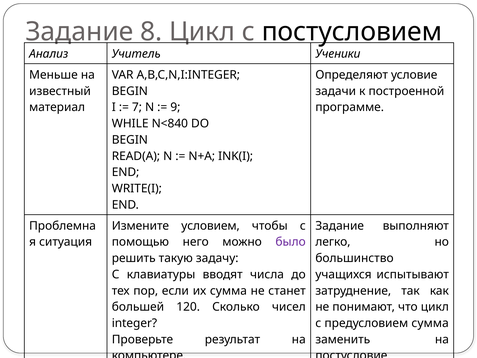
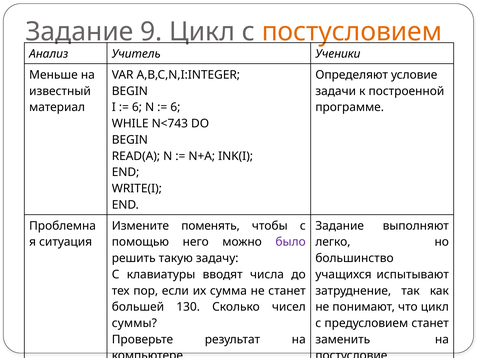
8: 8 -> 9
постусловием colour: black -> orange
7 at (137, 107): 7 -> 6
9 at (175, 107): 9 -> 6
N<840: N<840 -> N<743
условием: условием -> поменять
120: 120 -> 130
integer: integer -> суммы
предусловием сумма: сумма -> станет
